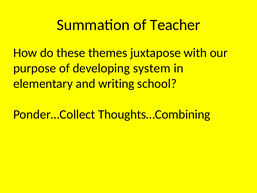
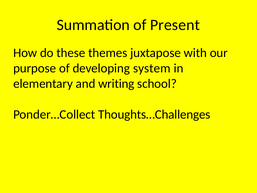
Teacher: Teacher -> Present
Thoughts…Combining: Thoughts…Combining -> Thoughts…Challenges
